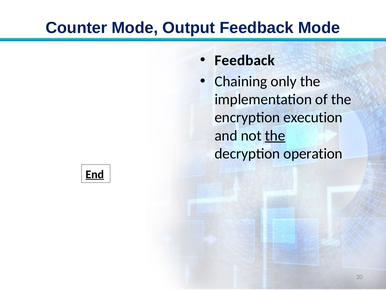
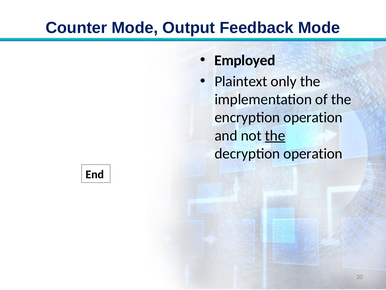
Feedback at (245, 60): Feedback -> Employed
Chaining: Chaining -> Plaintext
encryption execution: execution -> operation
End underline: present -> none
